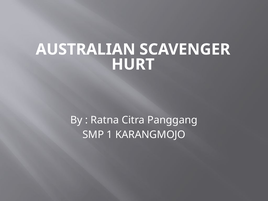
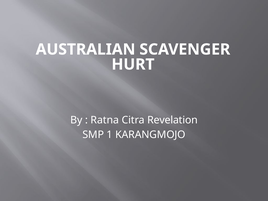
Panggang: Panggang -> Revelation
